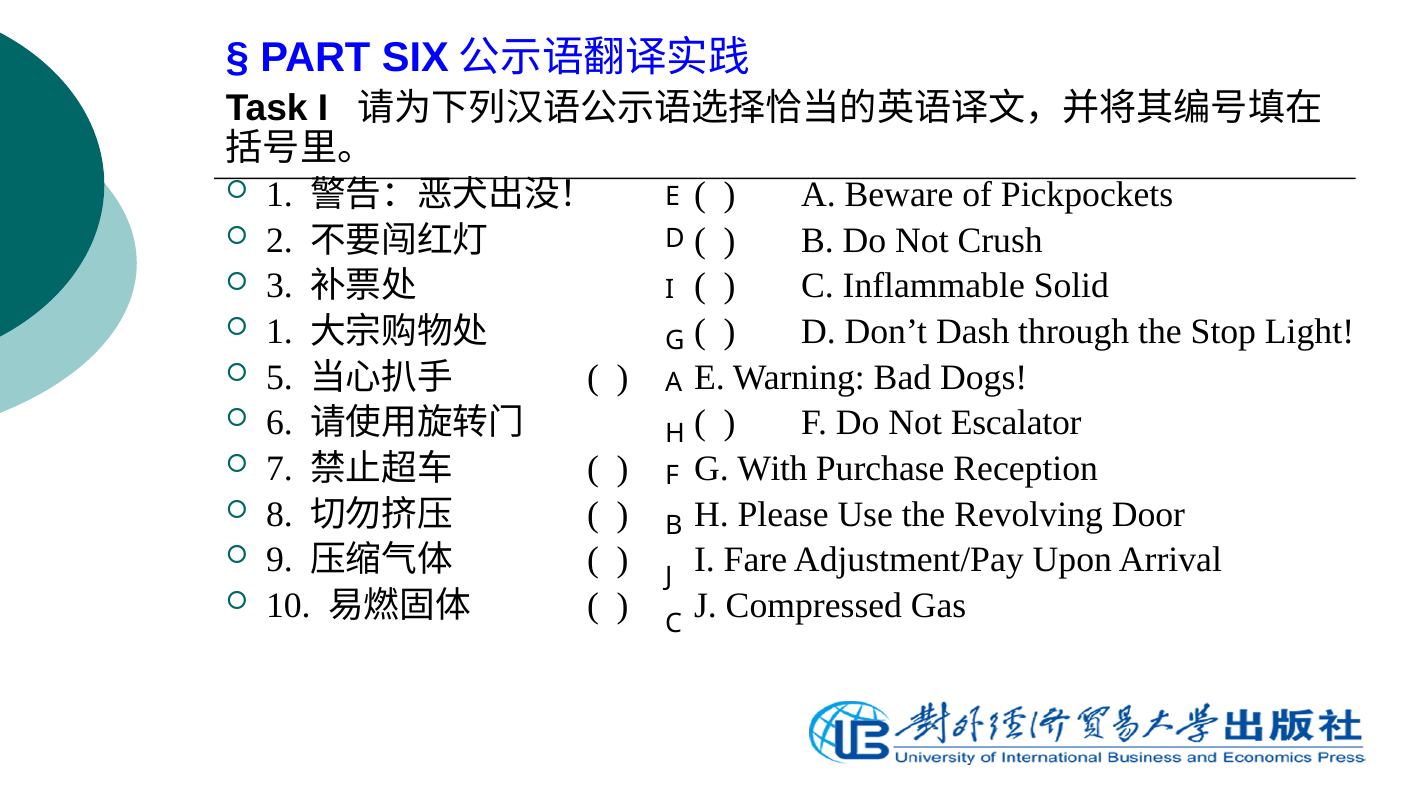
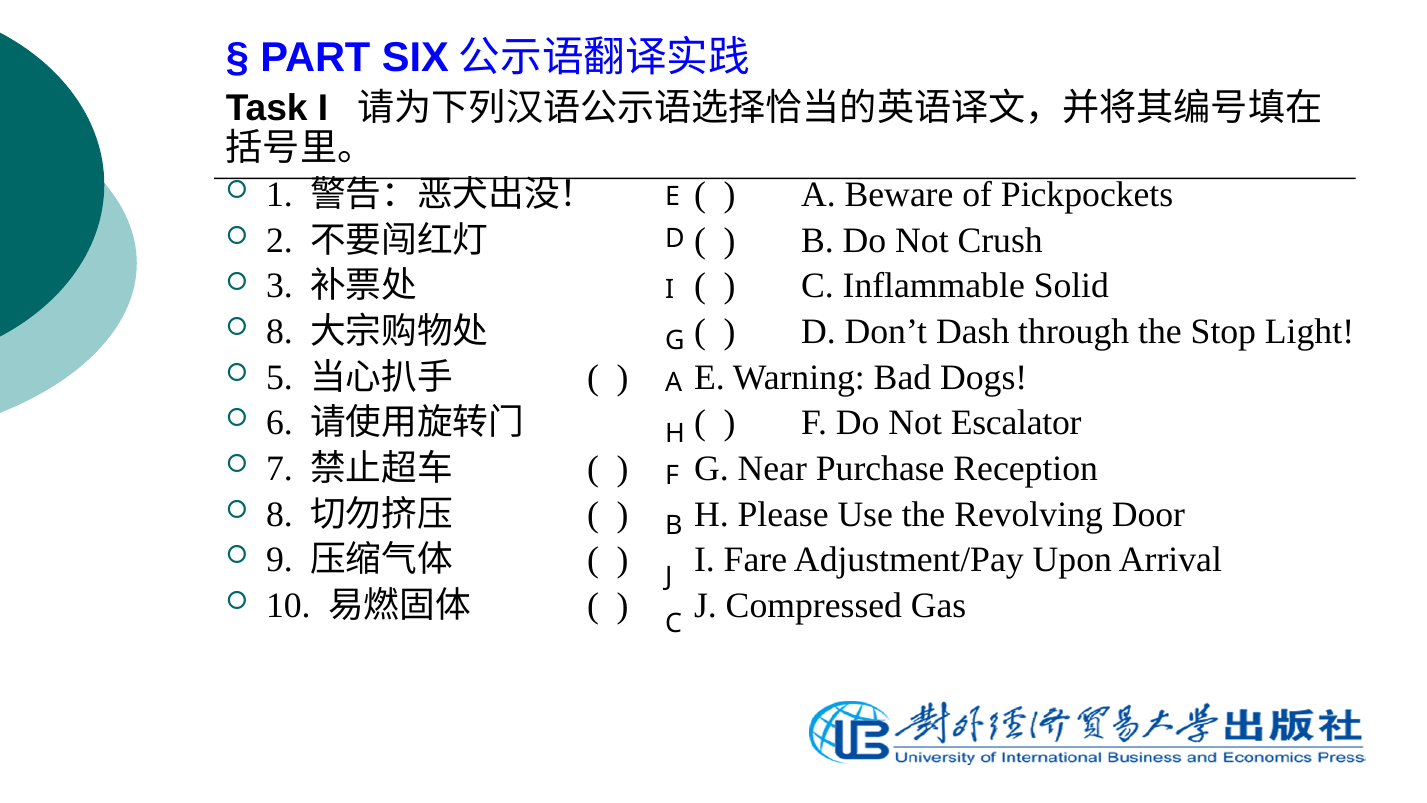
1 at (279, 332): 1 -> 8
With: With -> Near
